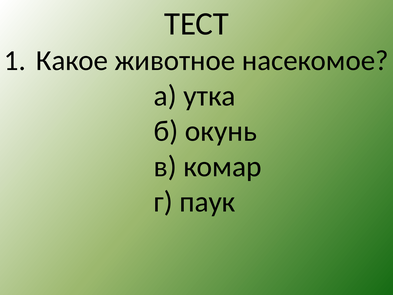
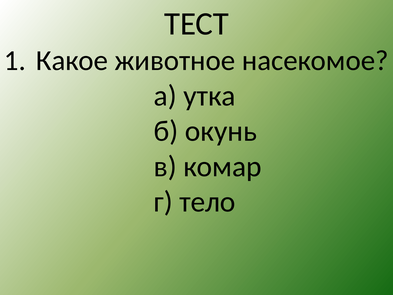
паук: паук -> тело
